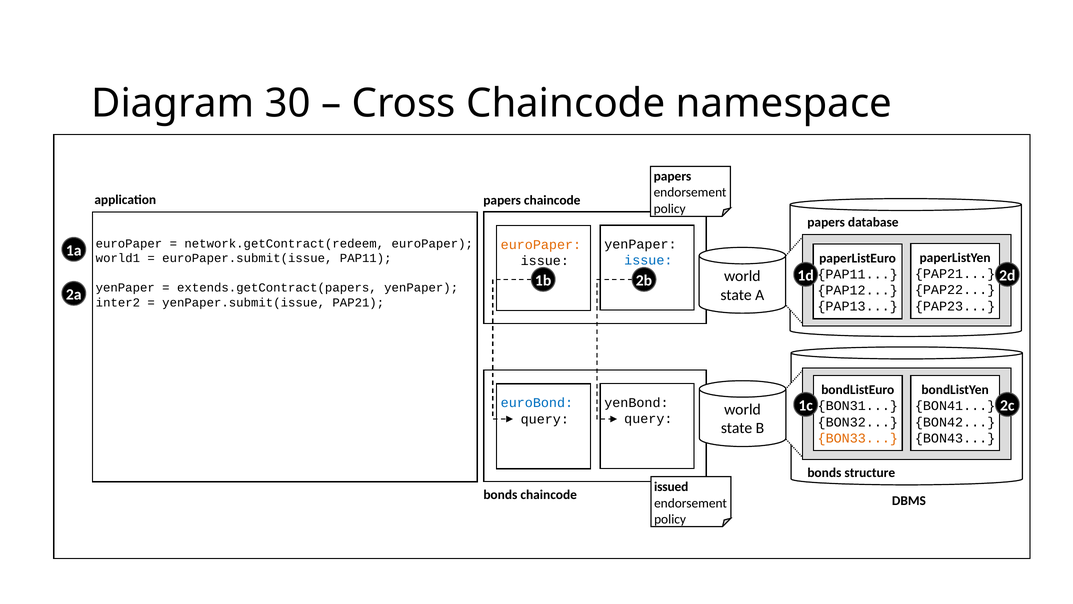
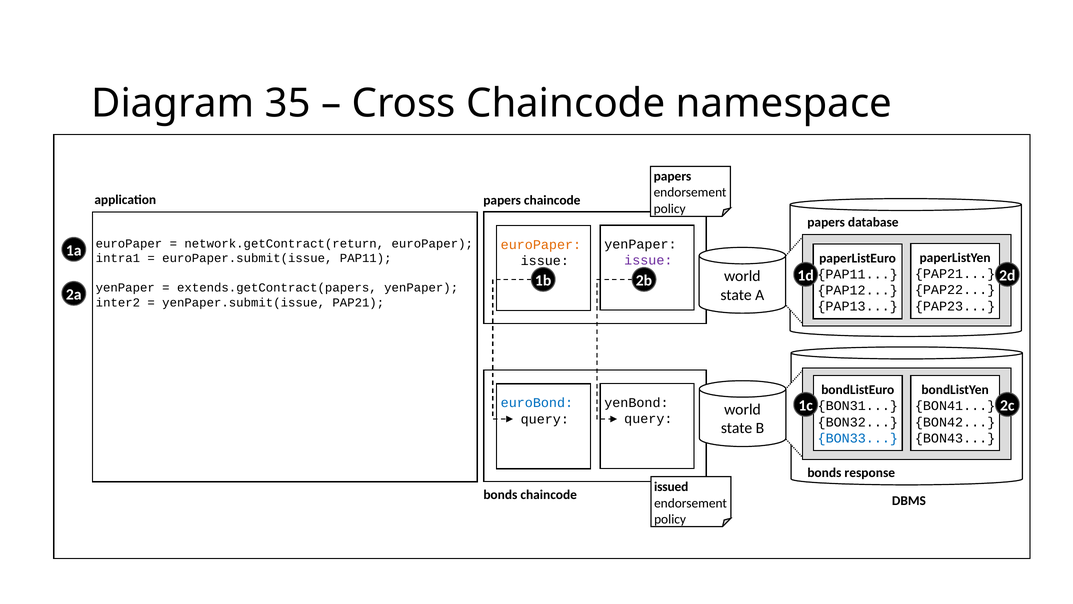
30: 30 -> 35
network.getContract(redeem: network.getContract(redeem -> network.getContract(return
world1: world1 -> intra1
issue at (648, 260) colour: blue -> purple
BON33 colour: orange -> blue
structure: structure -> response
